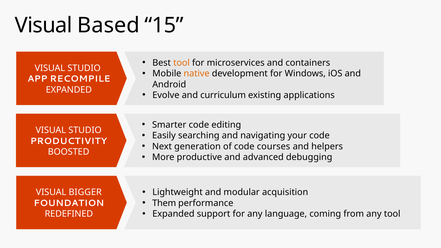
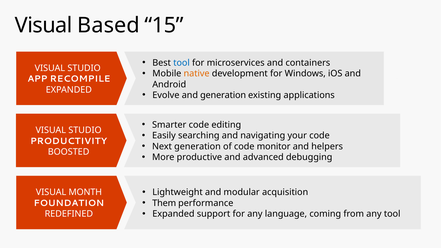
tool at (182, 63) colour: orange -> blue
and curriculum: curriculum -> generation
courses: courses -> monitor
BIGGER: BIGGER -> MONTH
